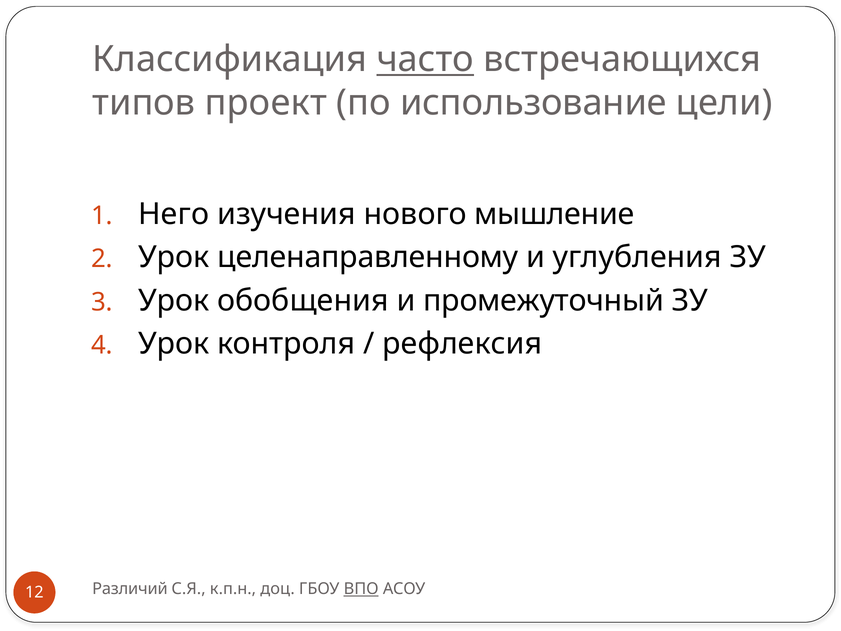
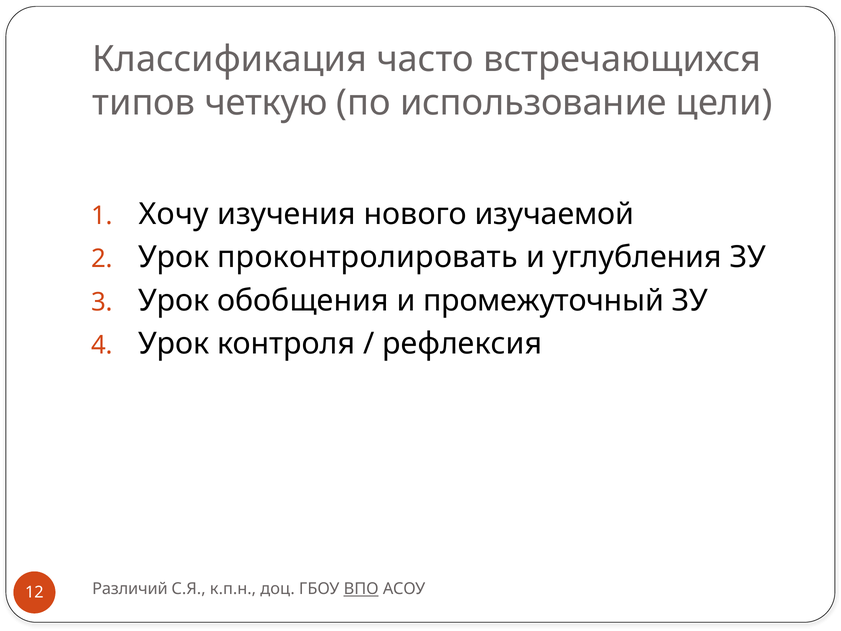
часто underline: present -> none
проект: проект -> четкую
Него: Него -> Хочу
мышление: мышление -> изучаемой
целенаправленному: целенаправленному -> проконтролировать
